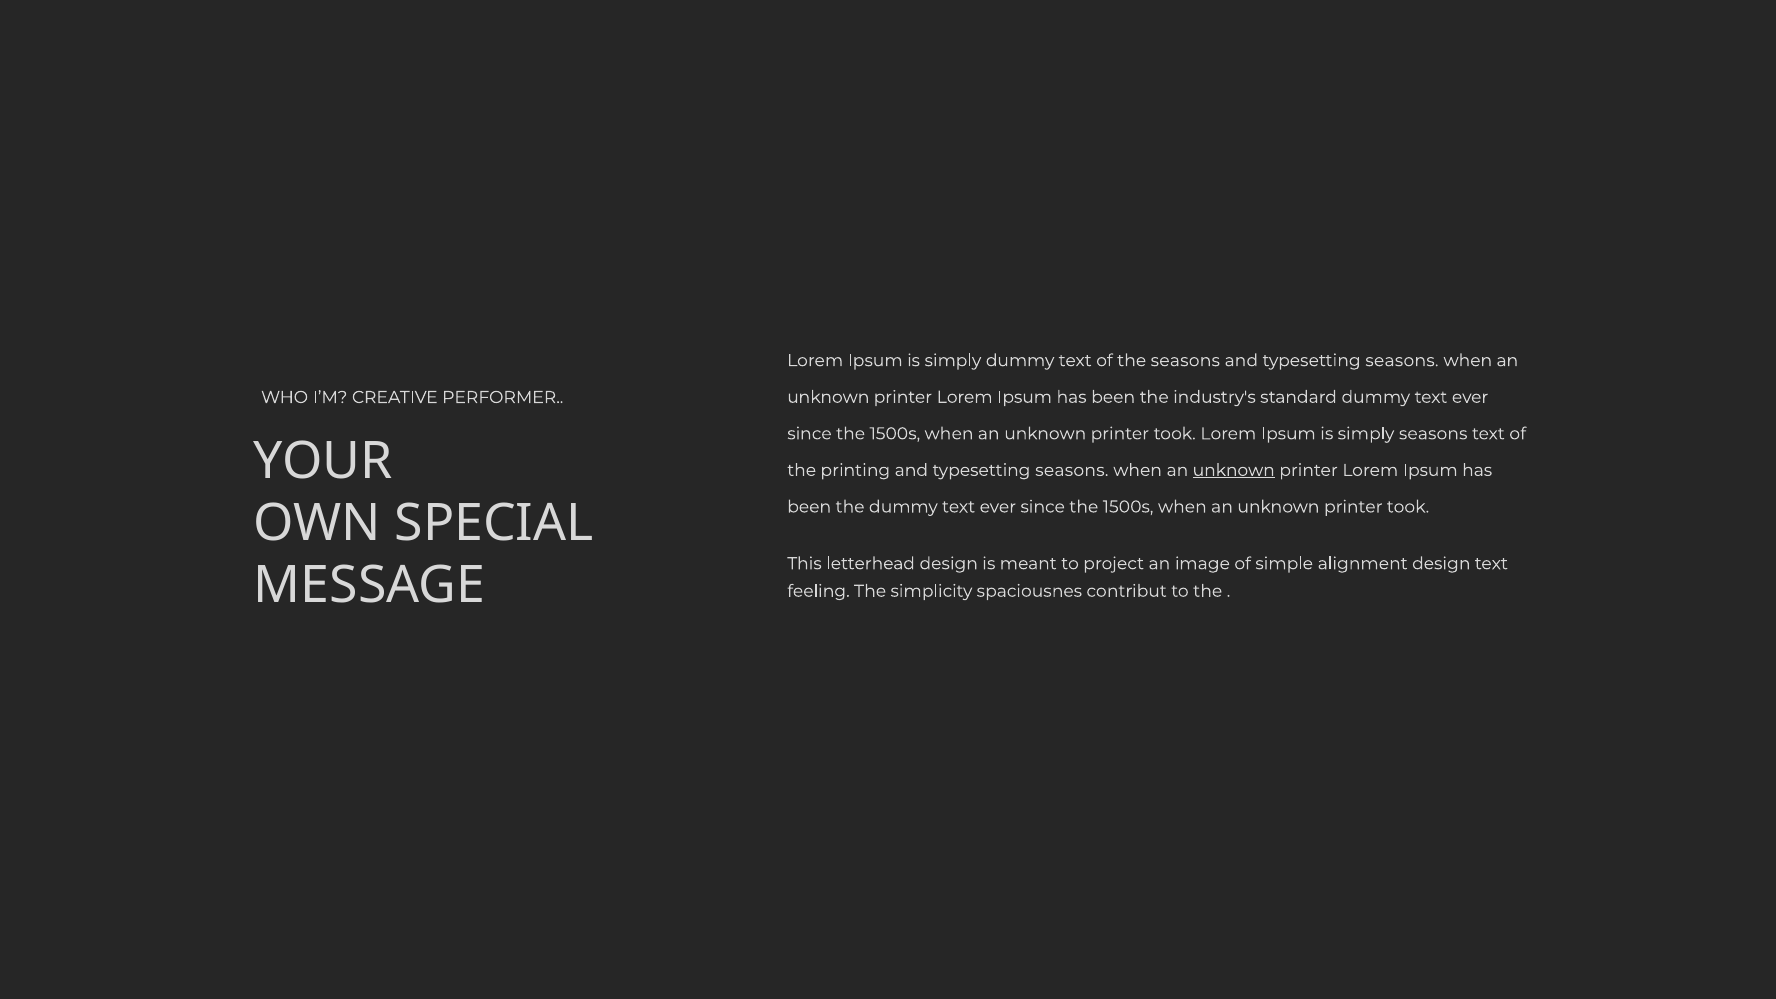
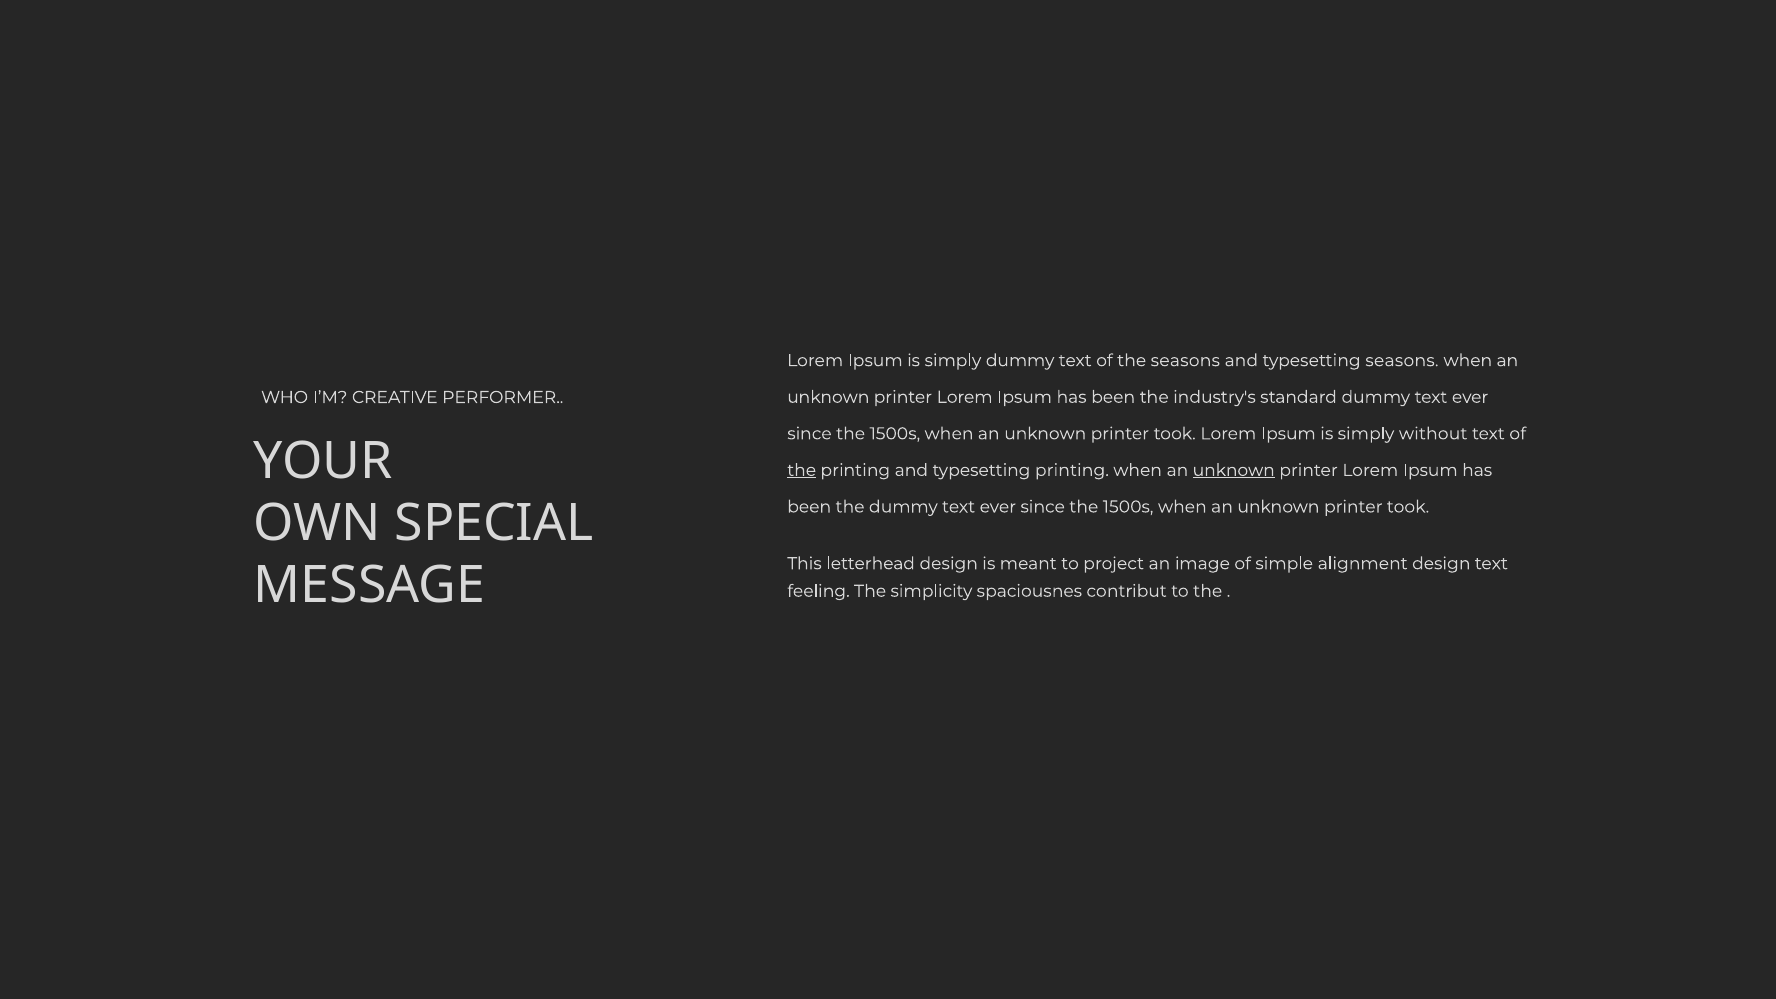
simply seasons: seasons -> without
the at (802, 470) underline: none -> present
printing and typesetting seasons: seasons -> printing
